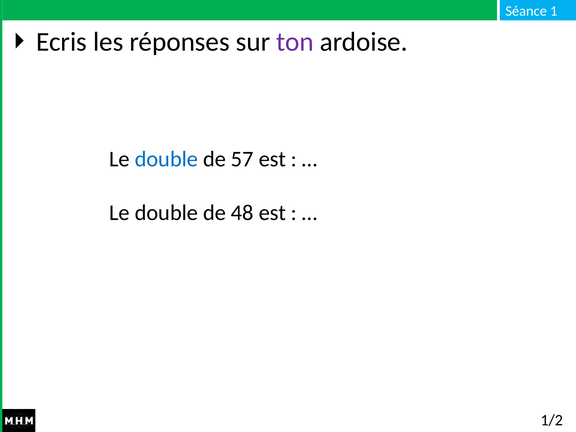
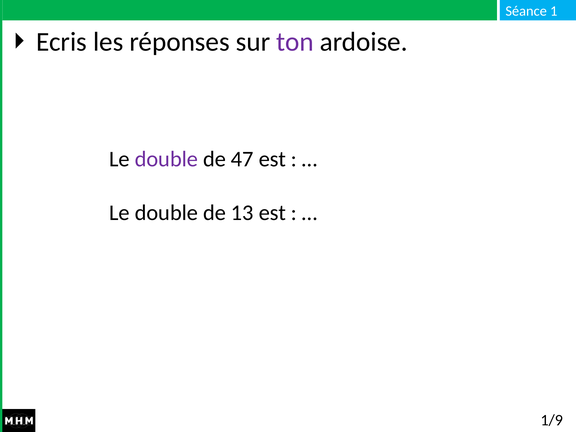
double at (166, 159) colour: blue -> purple
57: 57 -> 47
48: 48 -> 13
1/2: 1/2 -> 1/9
